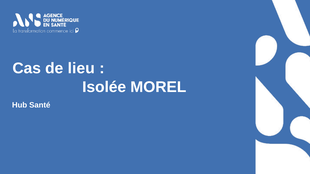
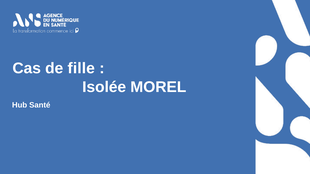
lieu: lieu -> fille
